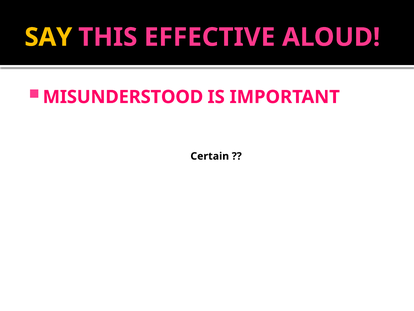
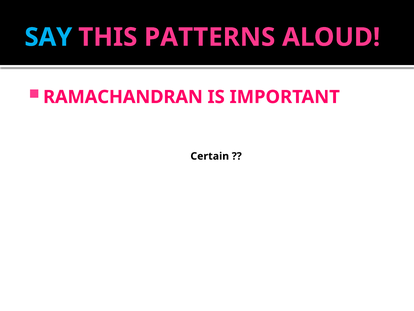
SAY colour: yellow -> light blue
EFFECTIVE: EFFECTIVE -> PATTERNS
MISUNDERSTOOD: MISUNDERSTOOD -> RAMACHANDRAN
